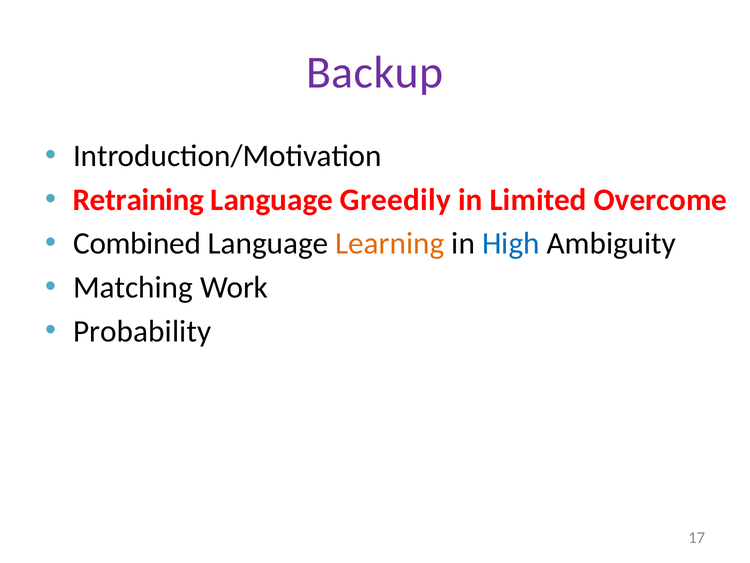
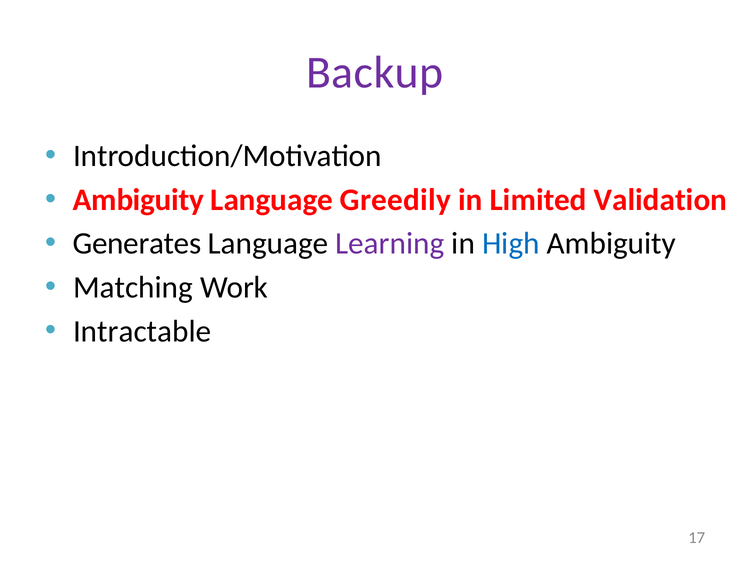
Retraining at (138, 200): Retraining -> Ambiguity
Overcome: Overcome -> Validation
Combined: Combined -> Generates
Learning colour: orange -> purple
Probability: Probability -> Intractable
